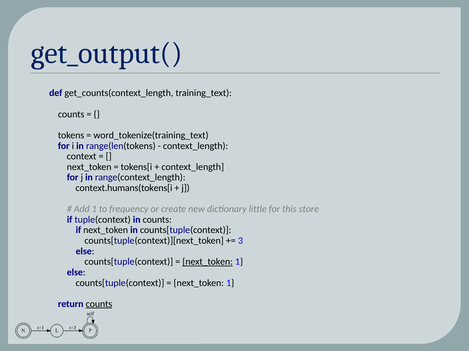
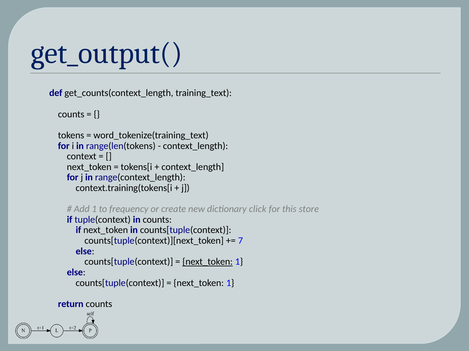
context.humans(tokens[i: context.humans(tokens[i -> context.training(tokens[i
little: little -> click
3: 3 -> 7
counts at (99, 305) underline: present -> none
